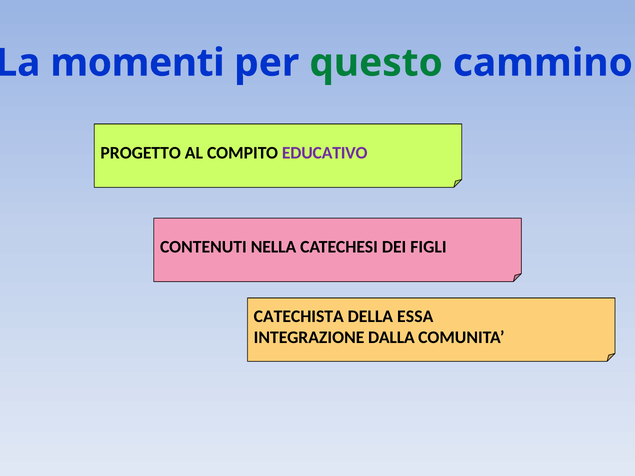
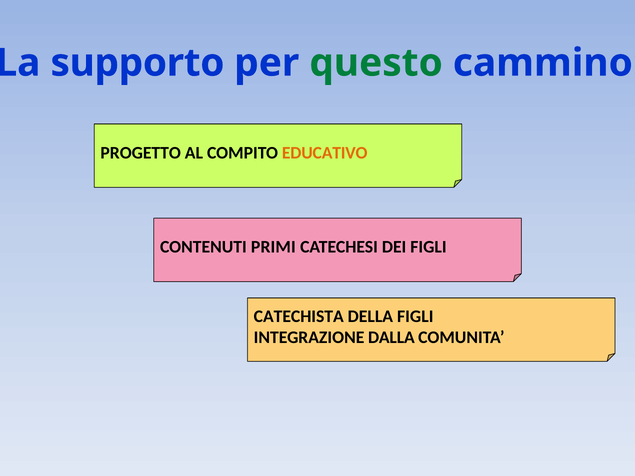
momenti: momenti -> supporto
EDUCATIVO colour: purple -> orange
NELLA: NELLA -> PRIMI
DELLA ESSA: ESSA -> FIGLI
